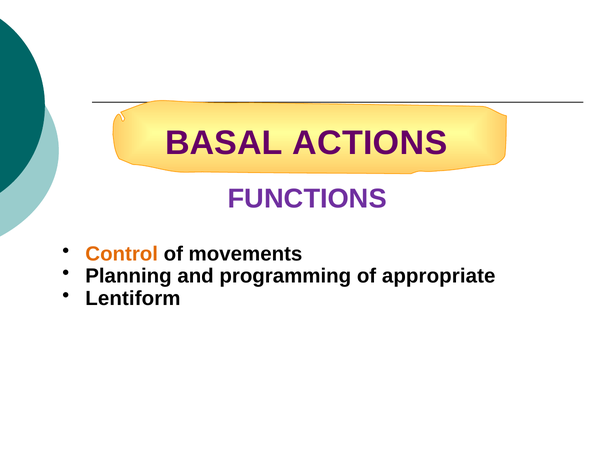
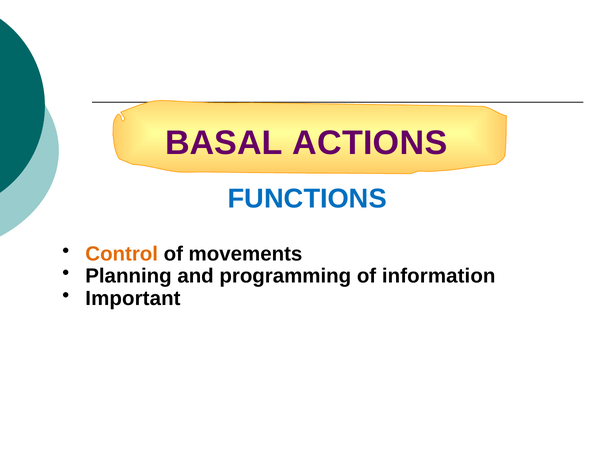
FUNCTIONS colour: purple -> blue
appropriate: appropriate -> information
Lentiform: Lentiform -> Important
